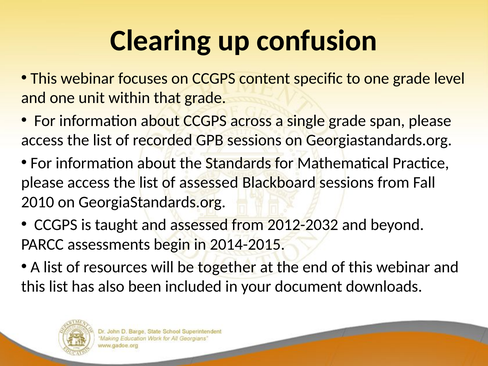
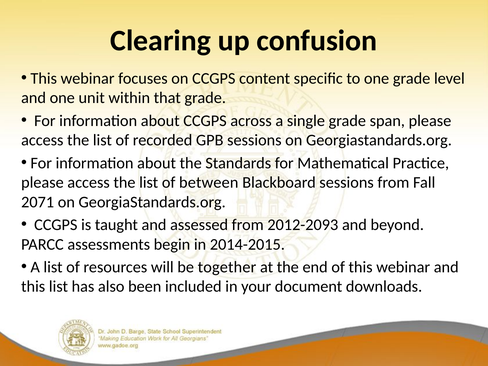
of assessed: assessed -> between
2010: 2010 -> 2071
2012-2032: 2012-2032 -> 2012-2093
